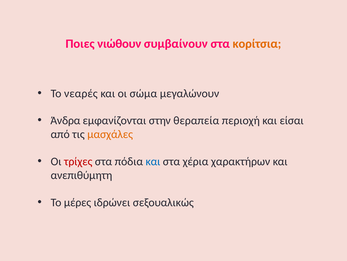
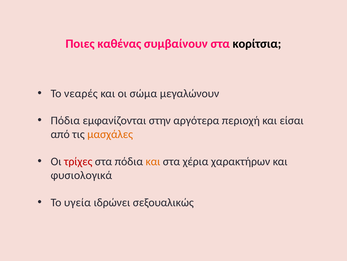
νιώθουν: νιώθουν -> καθένας
κορίτσια colour: orange -> black
Άνδρα at (65, 120): Άνδρα -> Πόδια
θεραπεία: θεραπεία -> αργότερα
και at (153, 161) colour: blue -> orange
ανεπιθύμητη: ανεπιθύμητη -> φυσιολογικά
μέρες: μέρες -> υγεία
